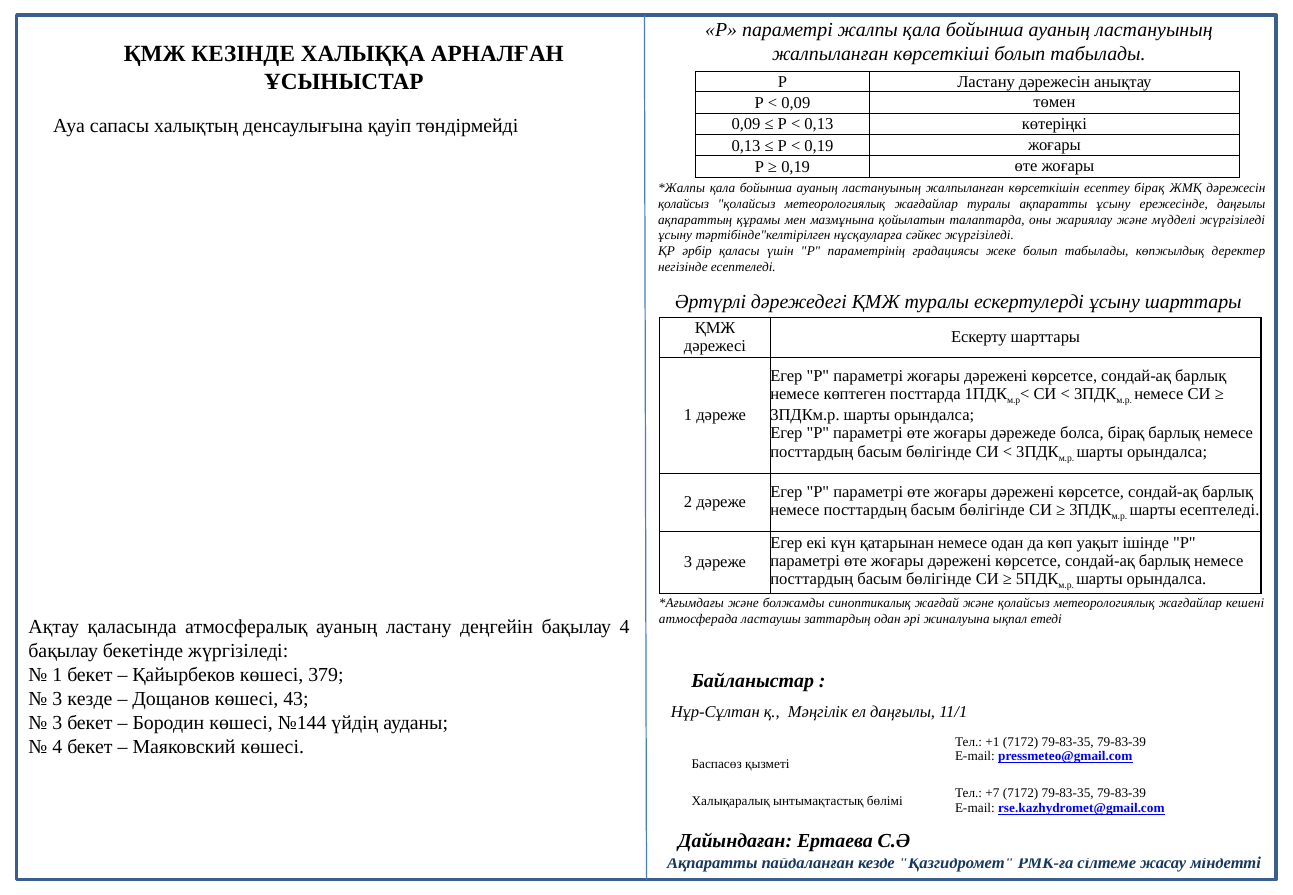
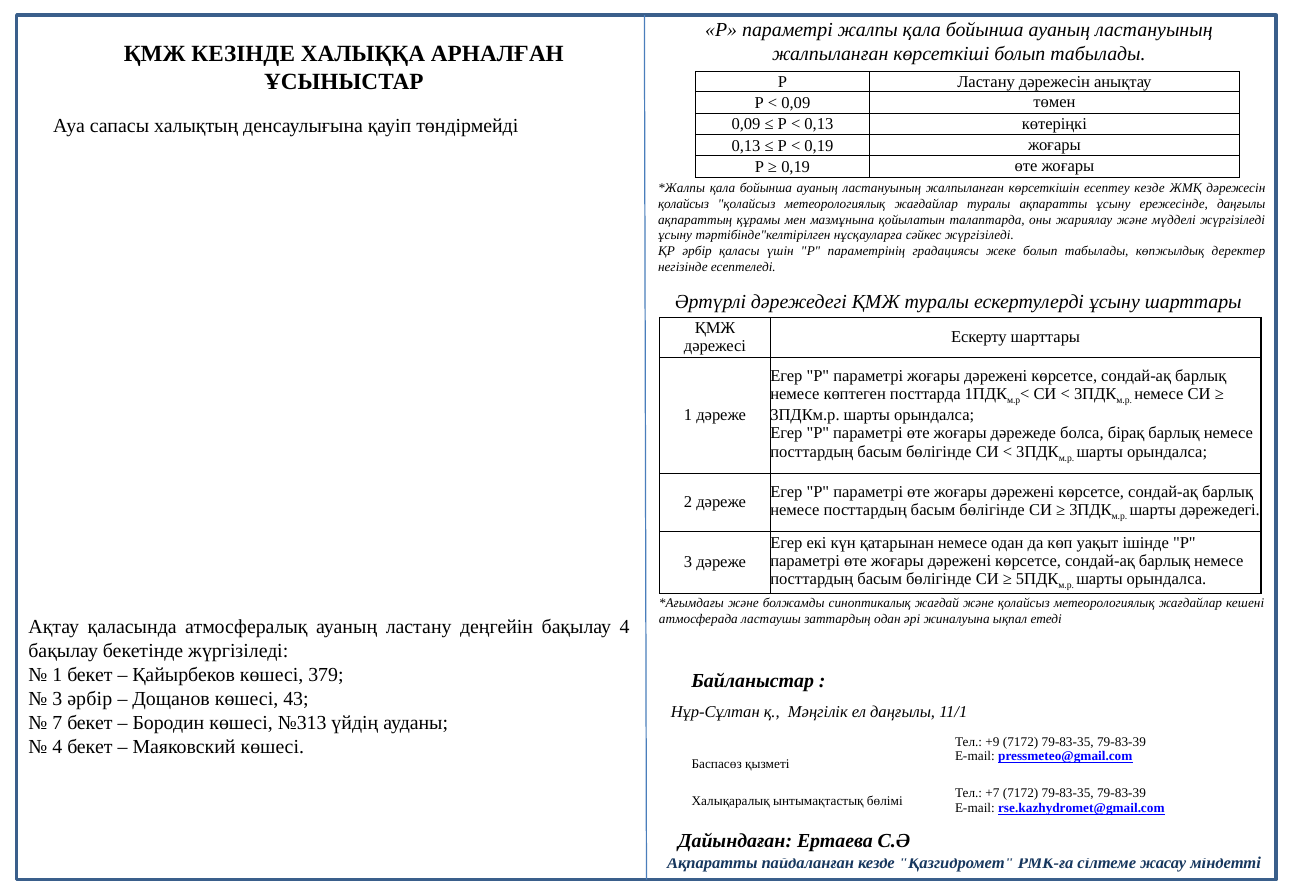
есептеу бірақ: бірақ -> кезде
шарты есептеледі: есептеледі -> дәрежедегі
3 кезде: кезде -> әрбір
3 at (57, 723): 3 -> 7
№144: №144 -> №313
+1: +1 -> +9
